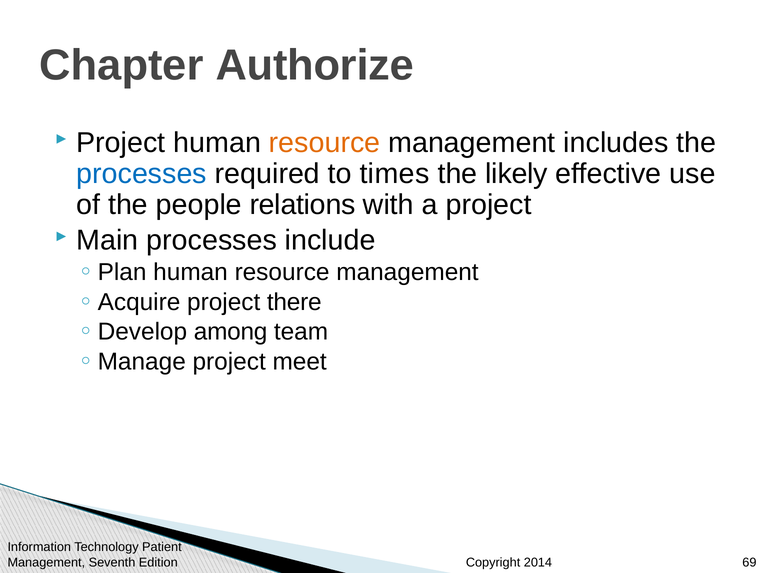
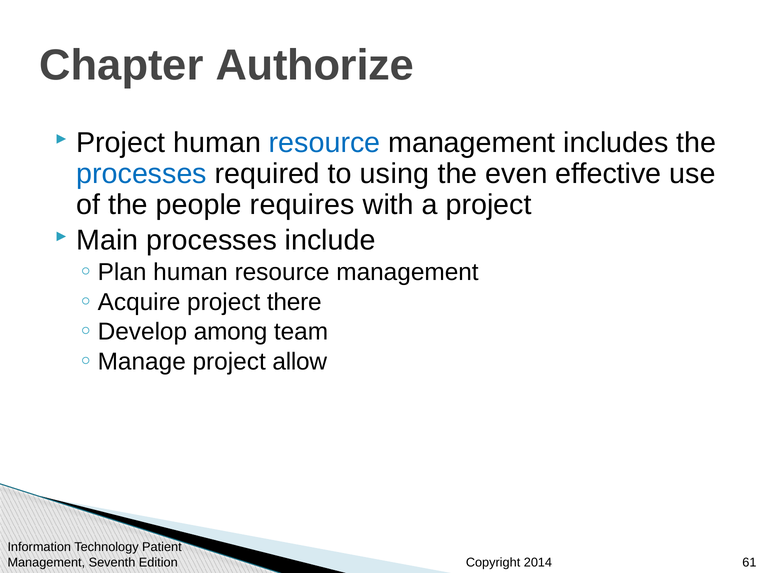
resource at (325, 143) colour: orange -> blue
times: times -> using
likely: likely -> even
relations: relations -> requires
meet: meet -> allow
69: 69 -> 61
